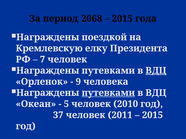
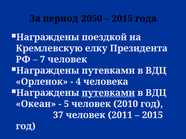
2068: 2068 -> 2050
ВДЦ at (156, 71) underline: present -> none
9: 9 -> 4
